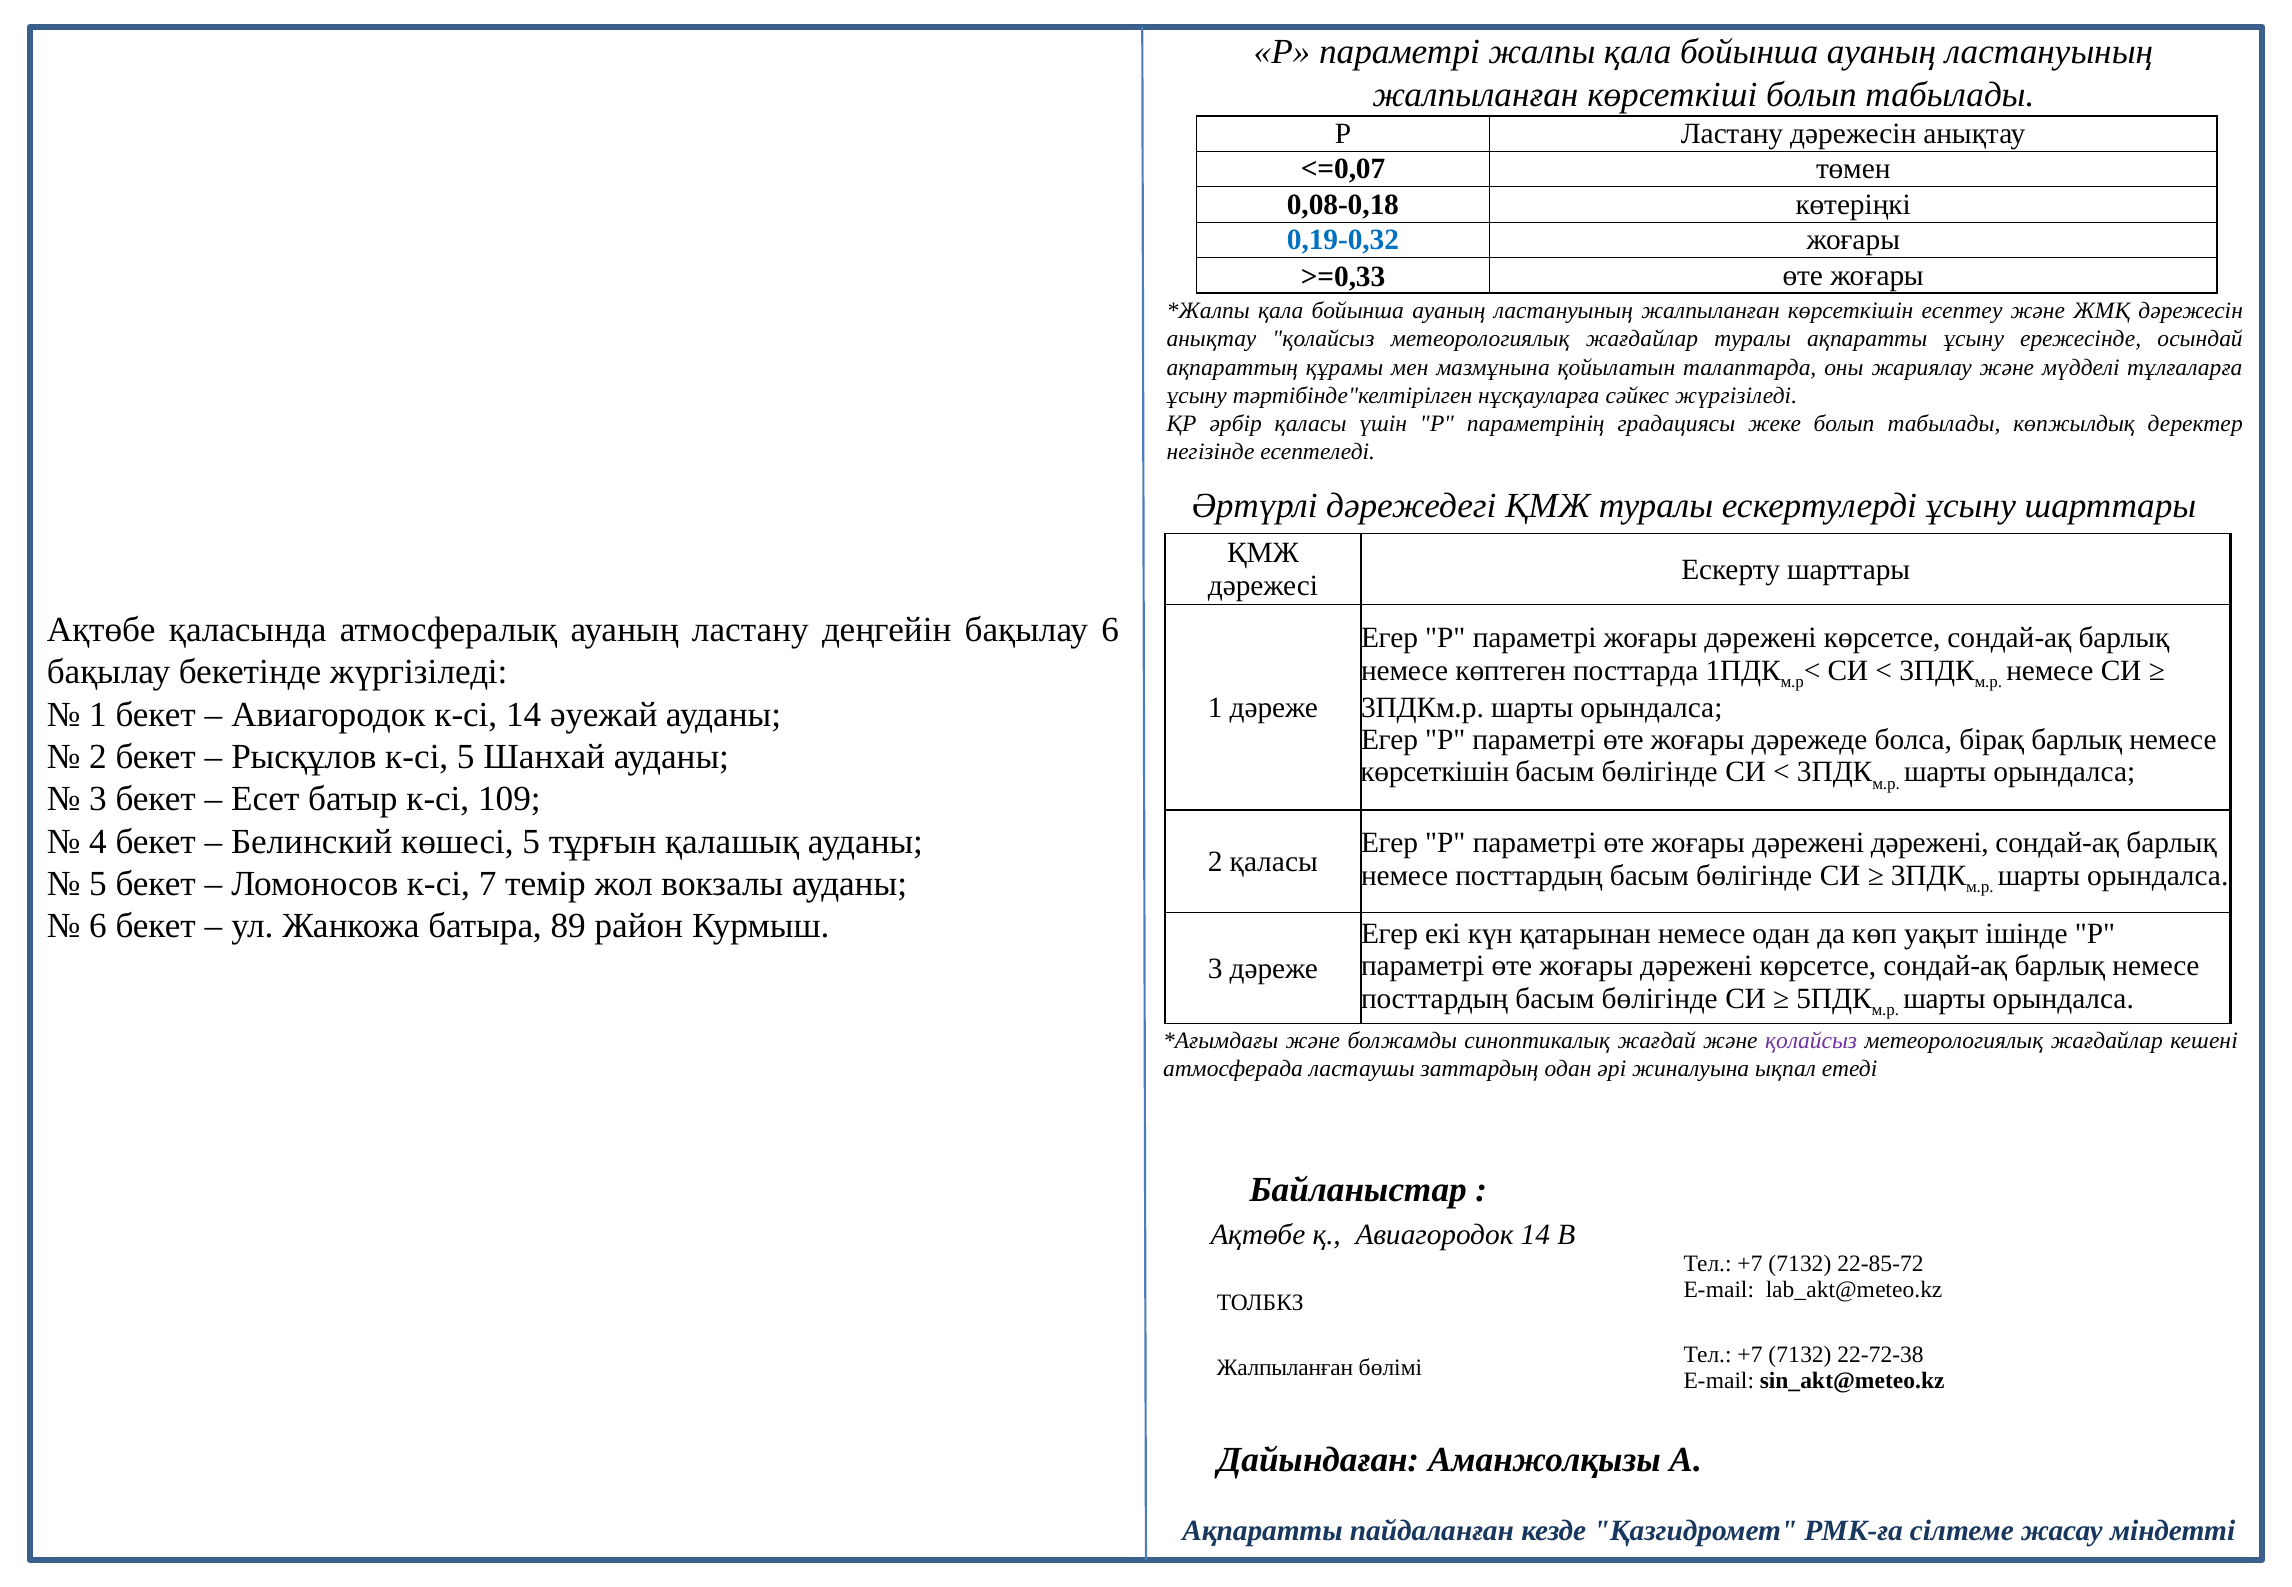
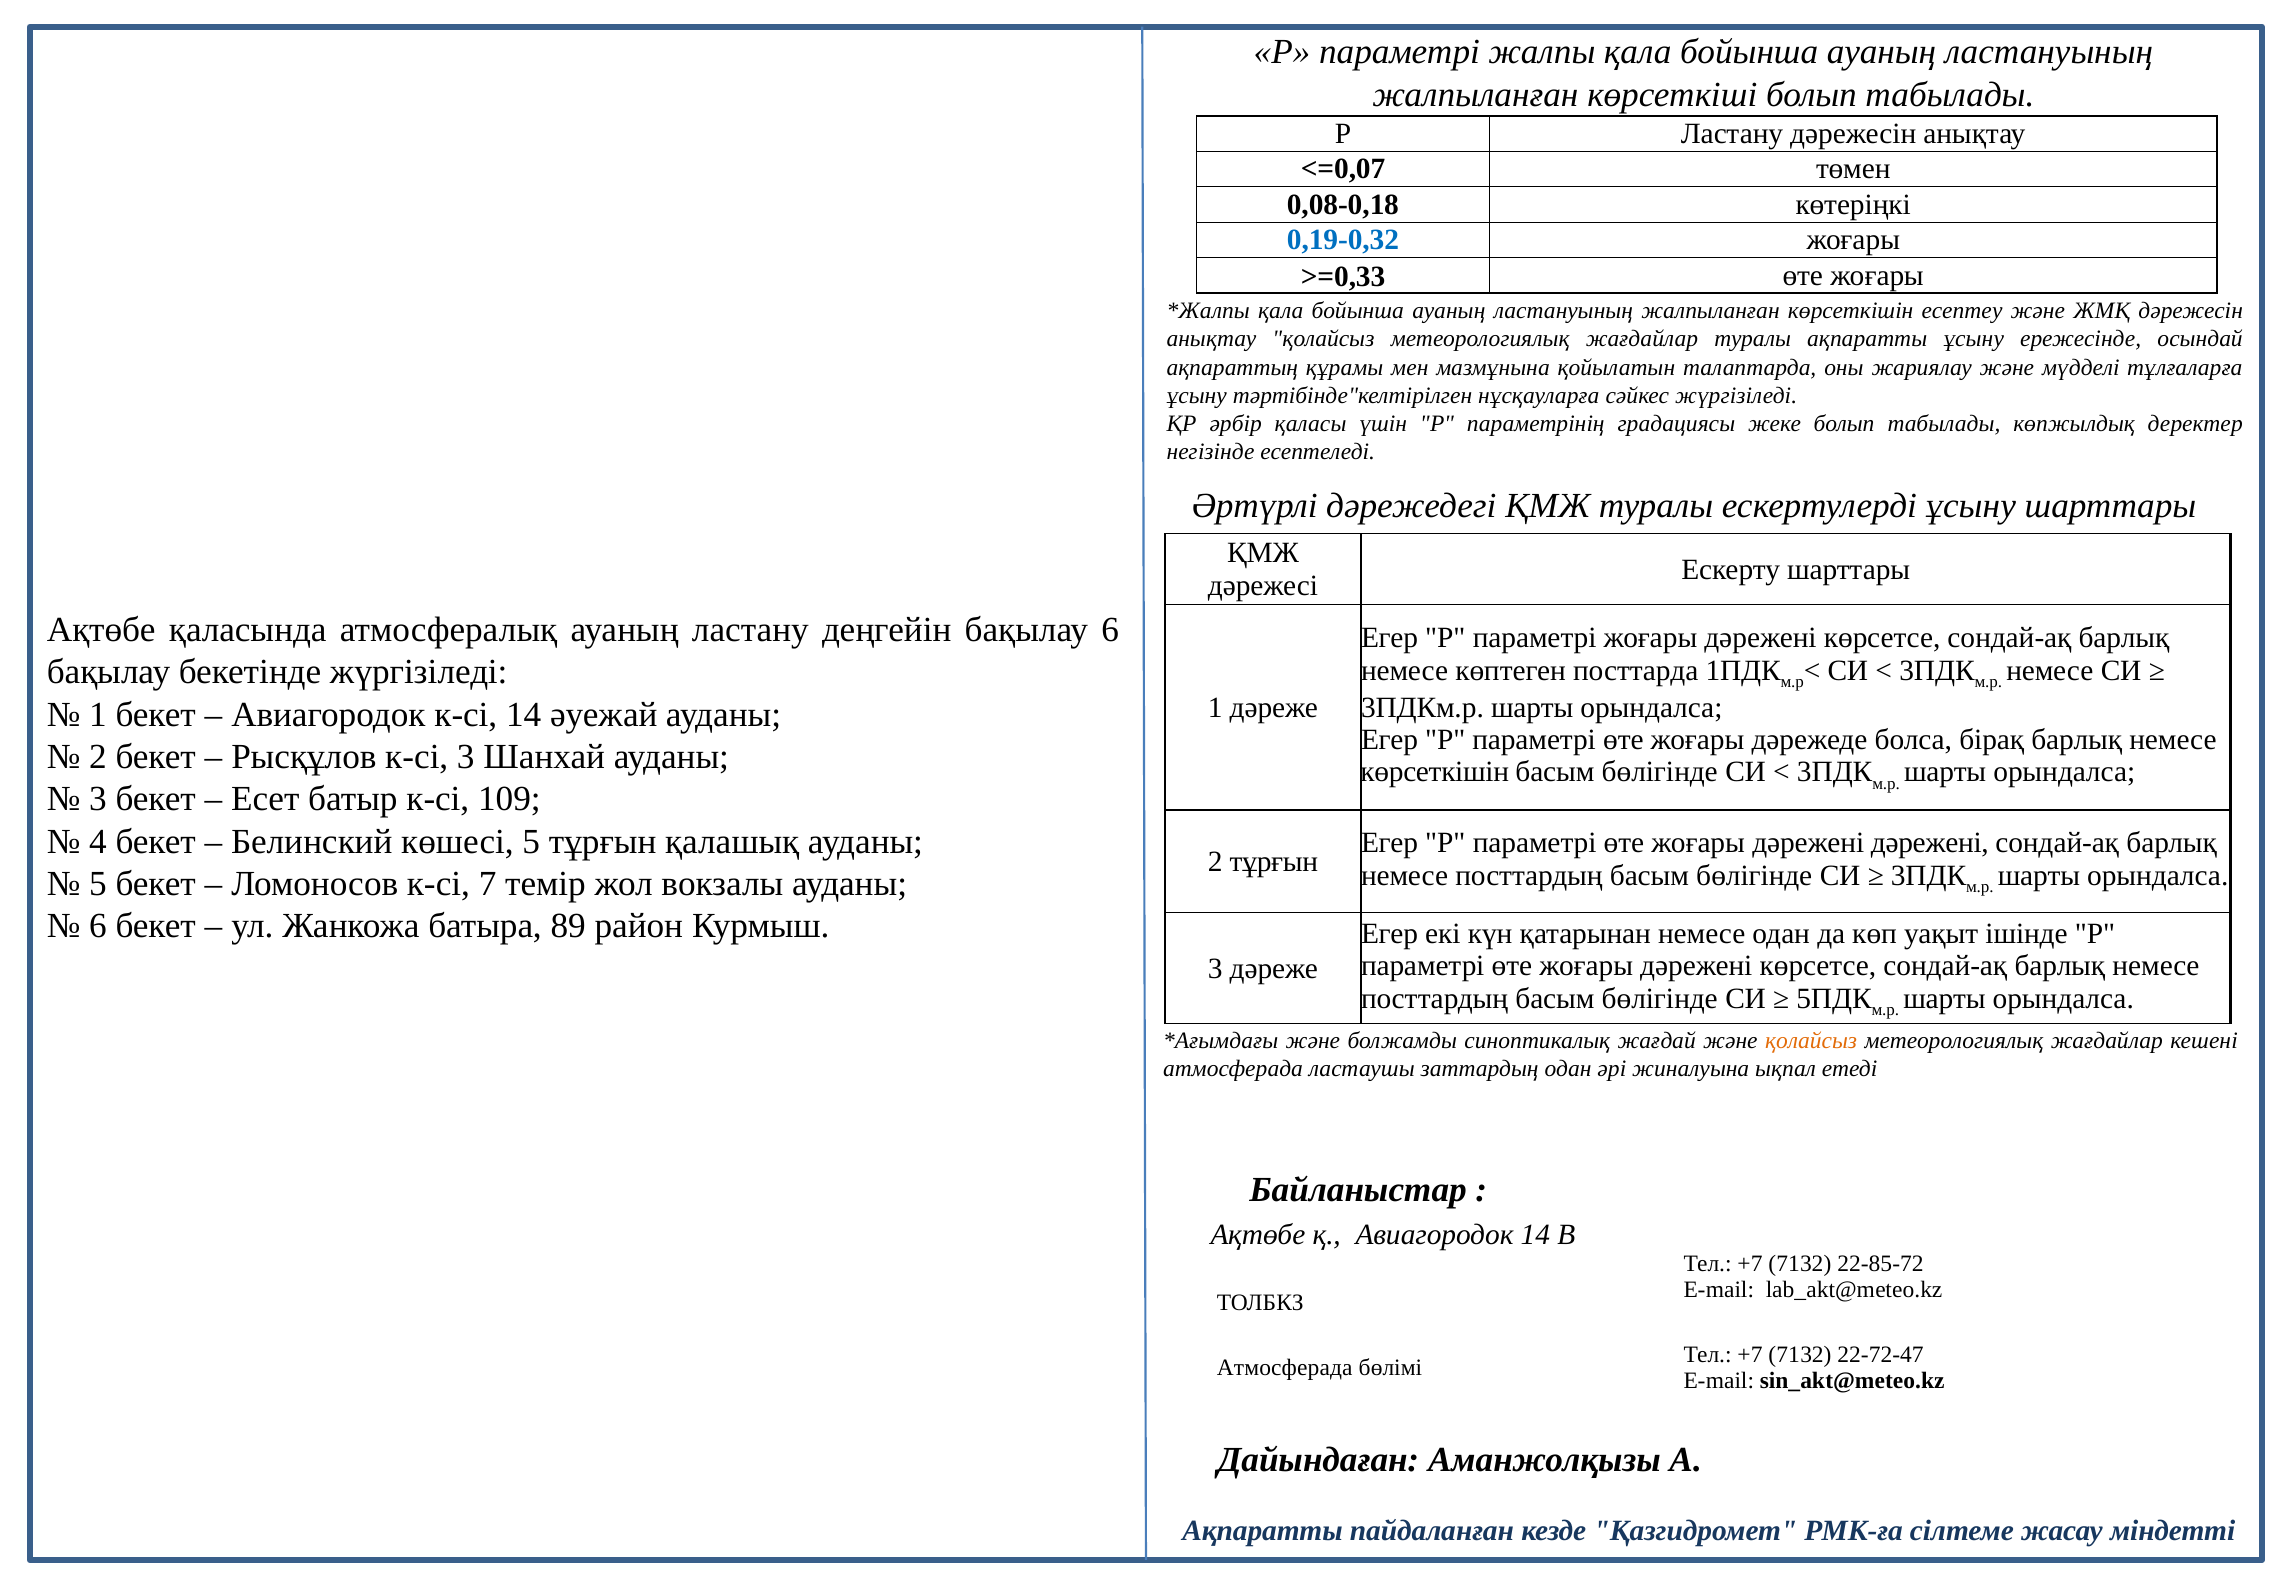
к-сі 5: 5 -> 3
2 қаласы: қаласы -> тұрғын
қолайсыз at (1811, 1041) colour: purple -> orange
22-72-38: 22-72-38 -> 22-72-47
Жалпыланған at (1285, 1368): Жалпыланған -> Атмосферада
